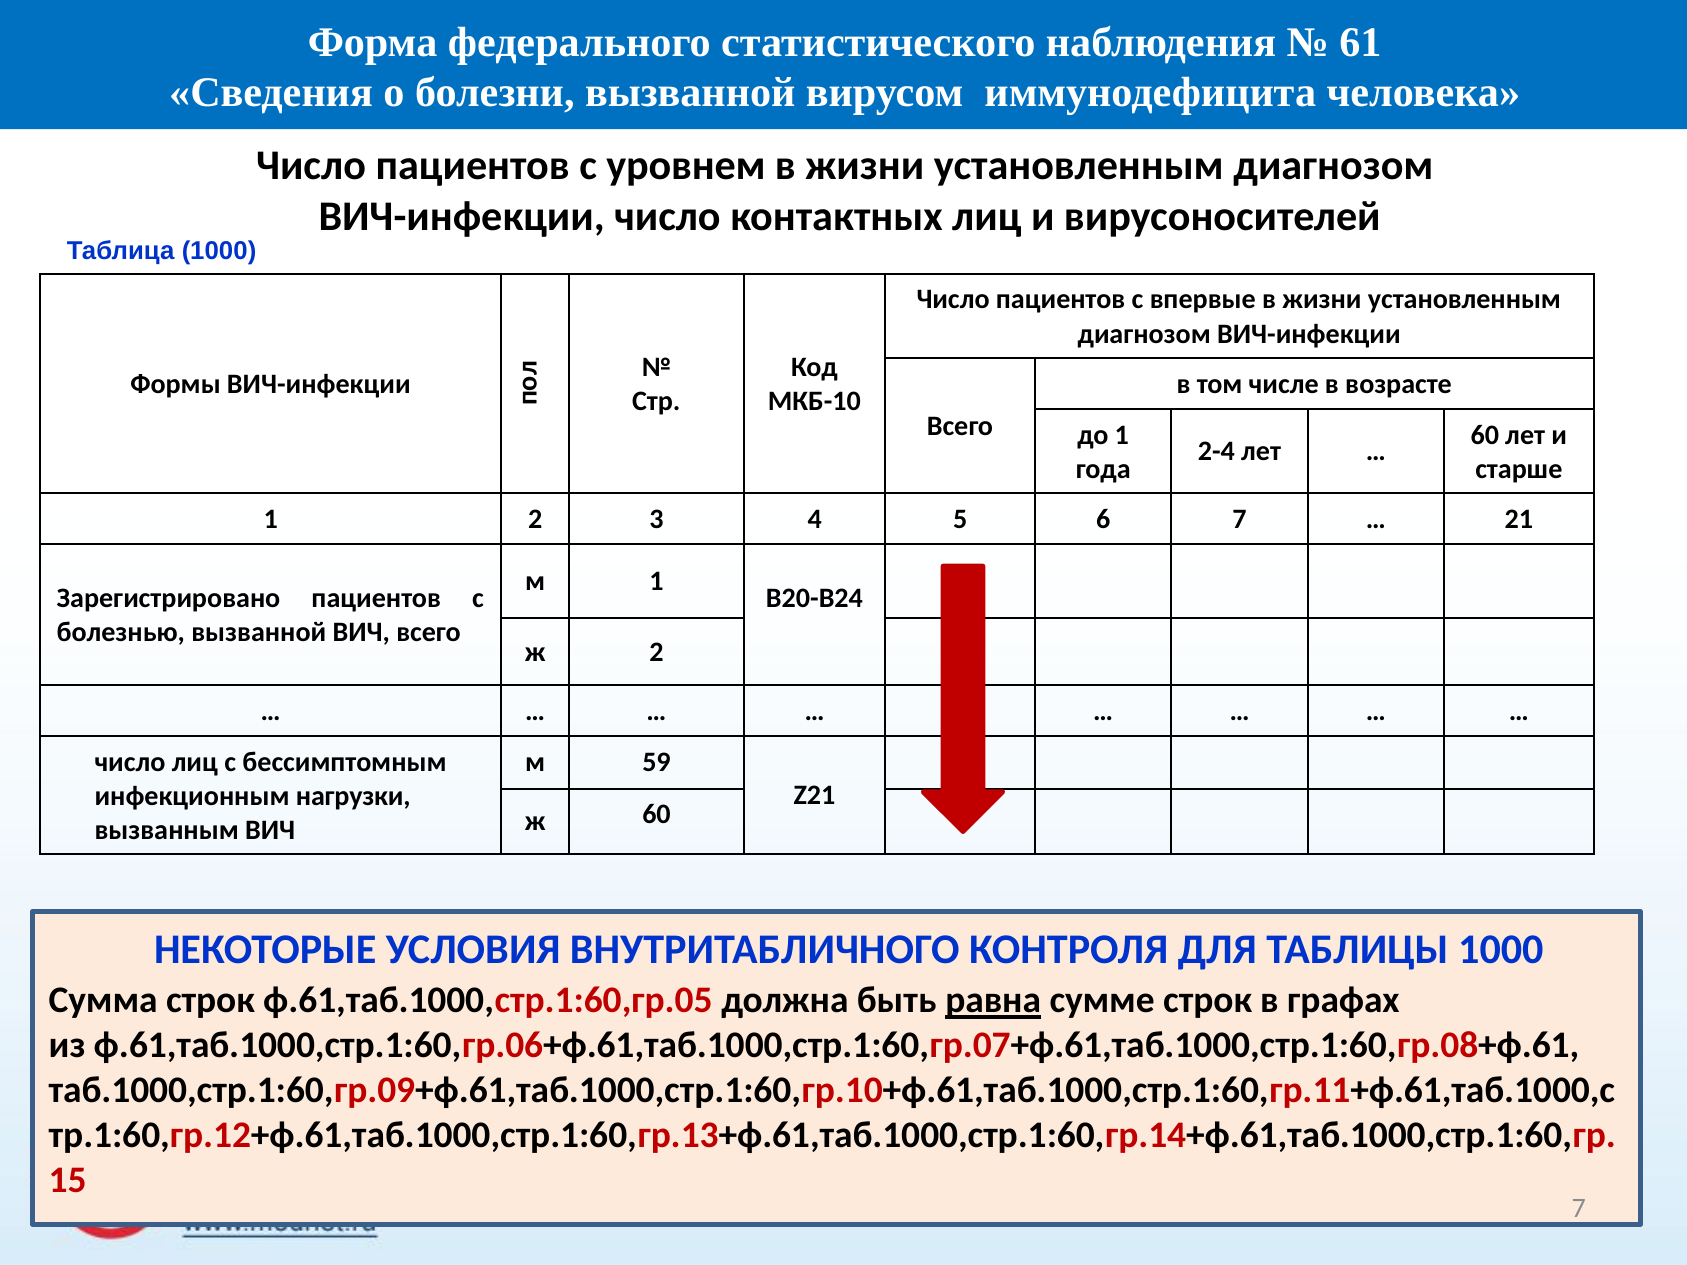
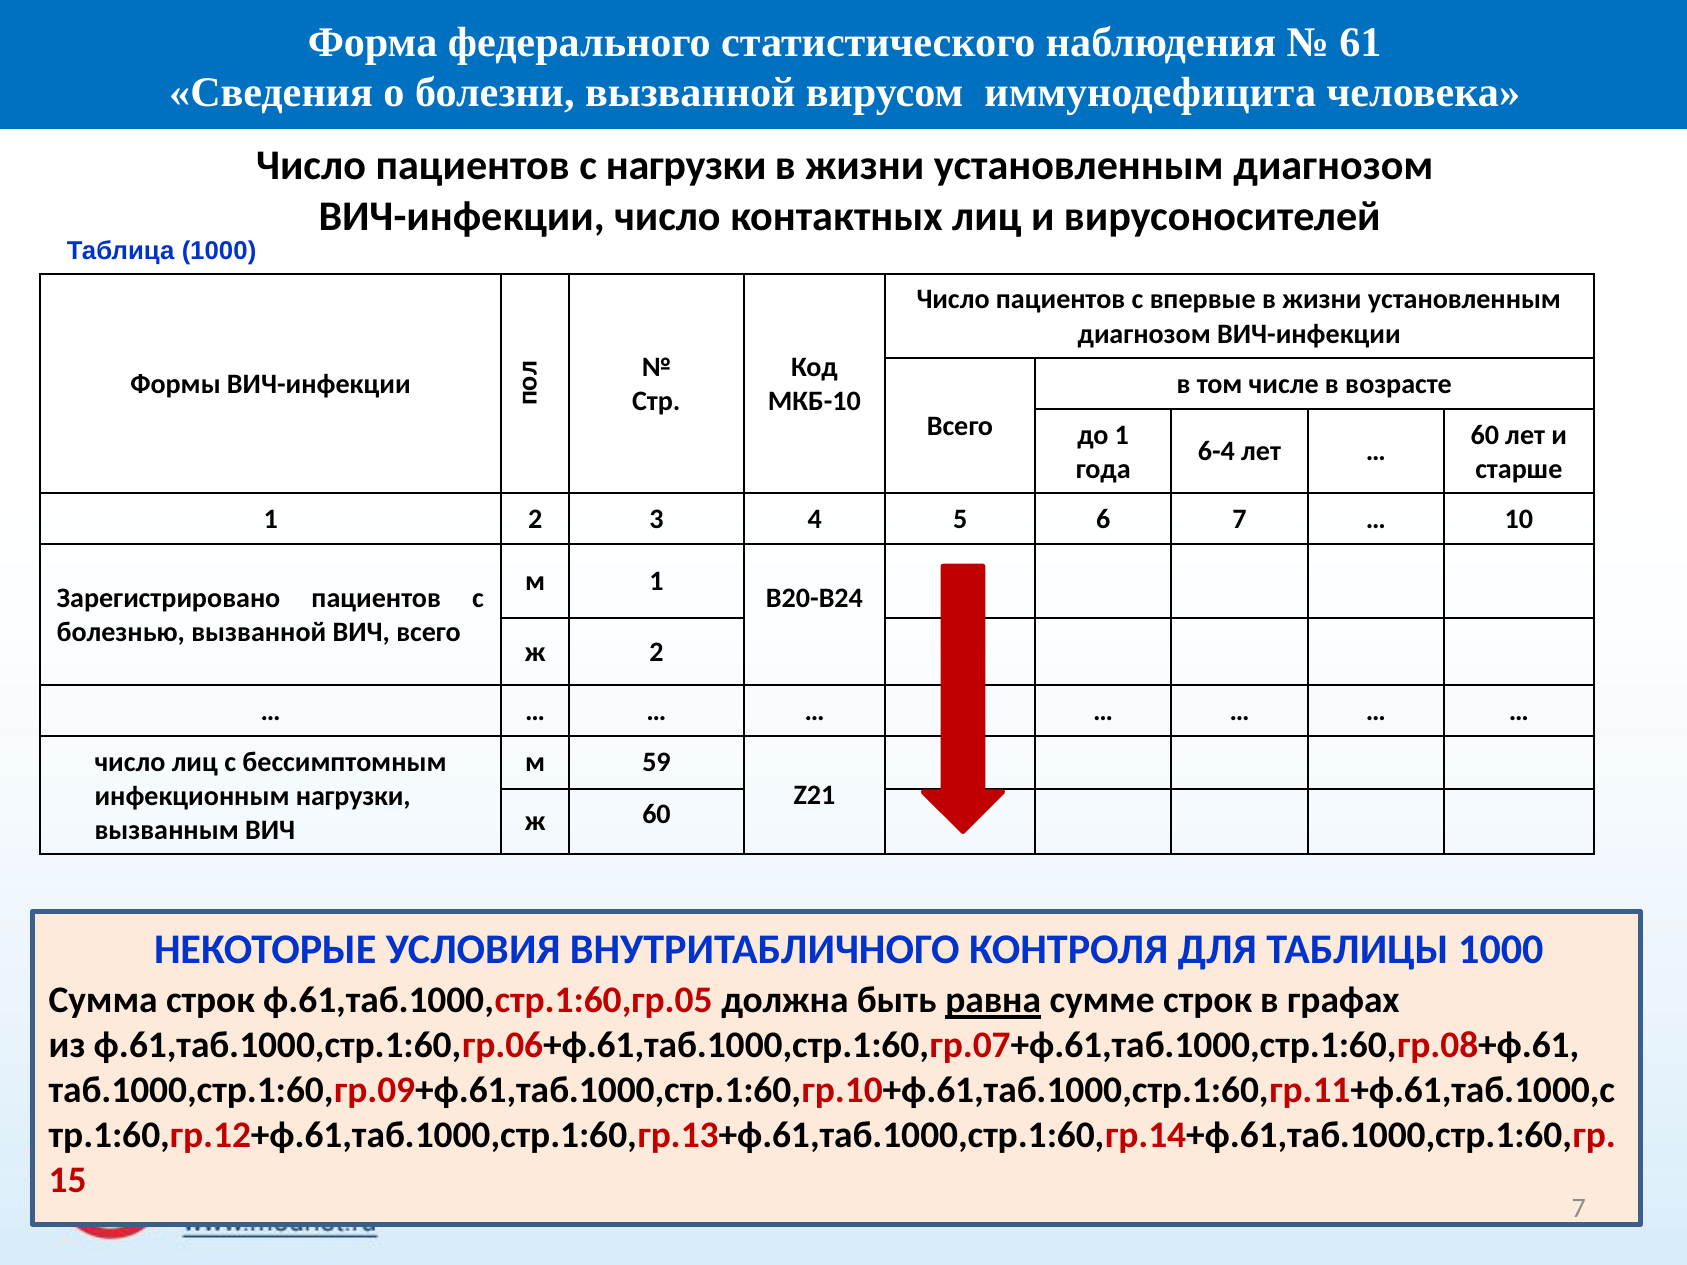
с уровнем: уровнем -> нагрузки
2-4: 2-4 -> 6-4
21: 21 -> 10
